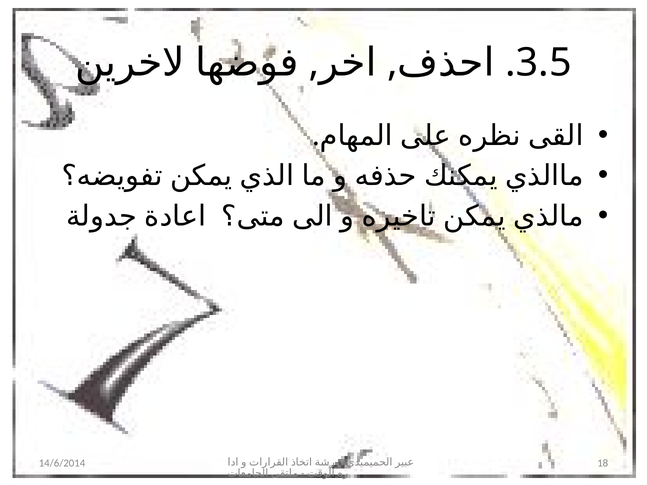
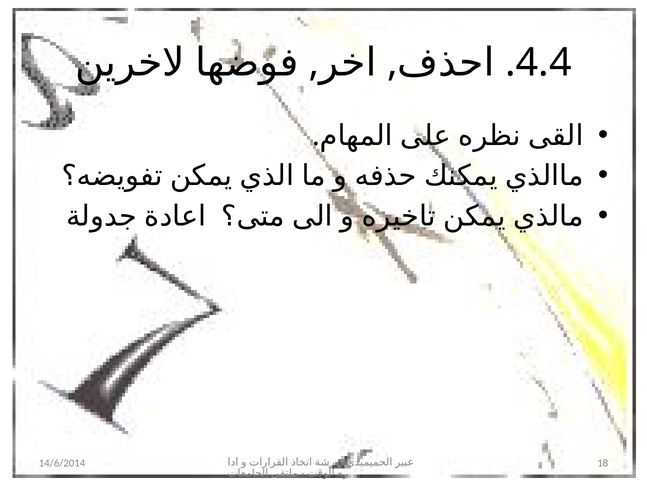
3.5: 3.5 -> 4.4
